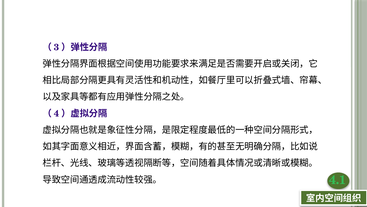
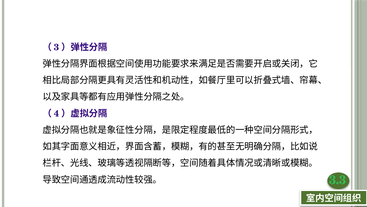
4.1: 4.1 -> 3.3
